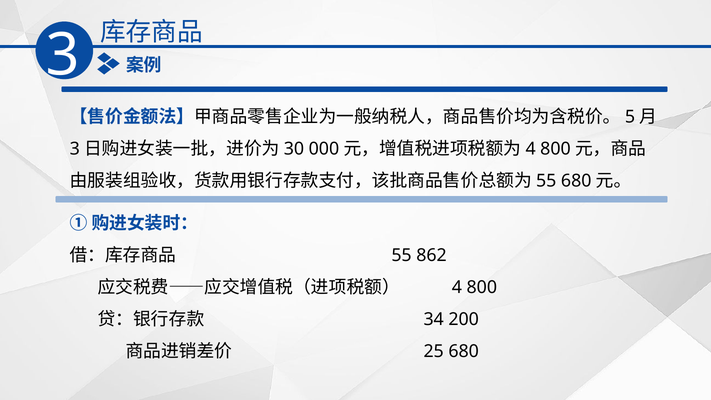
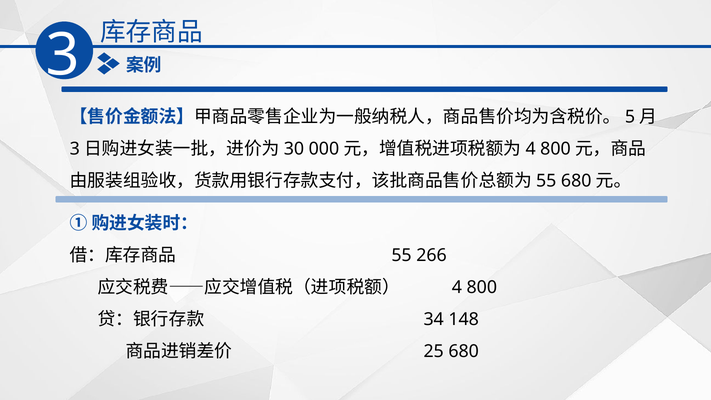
862: 862 -> 266
200: 200 -> 148
